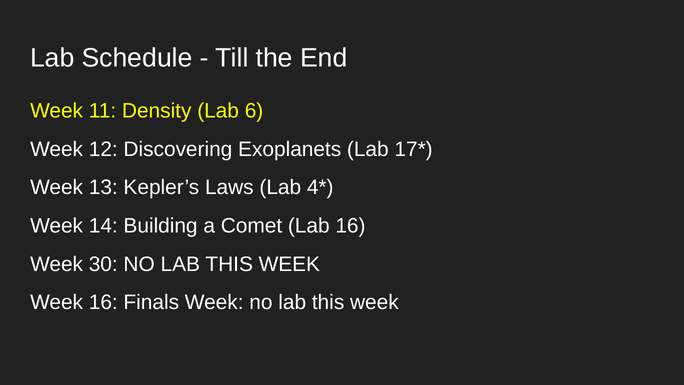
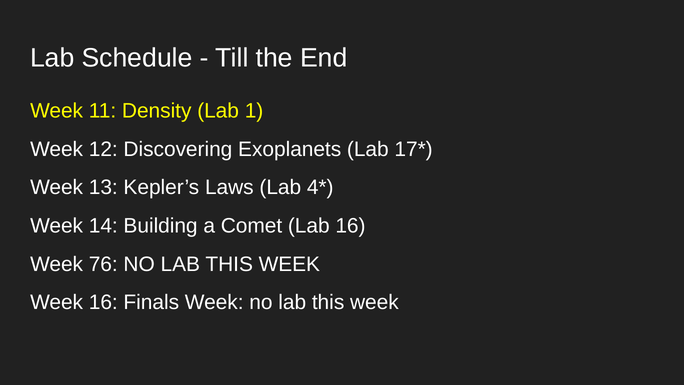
6: 6 -> 1
30: 30 -> 76
